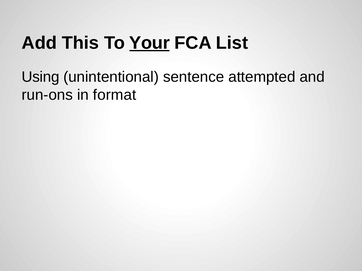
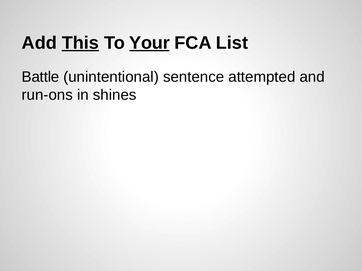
This underline: none -> present
Using: Using -> Battle
format: format -> shines
